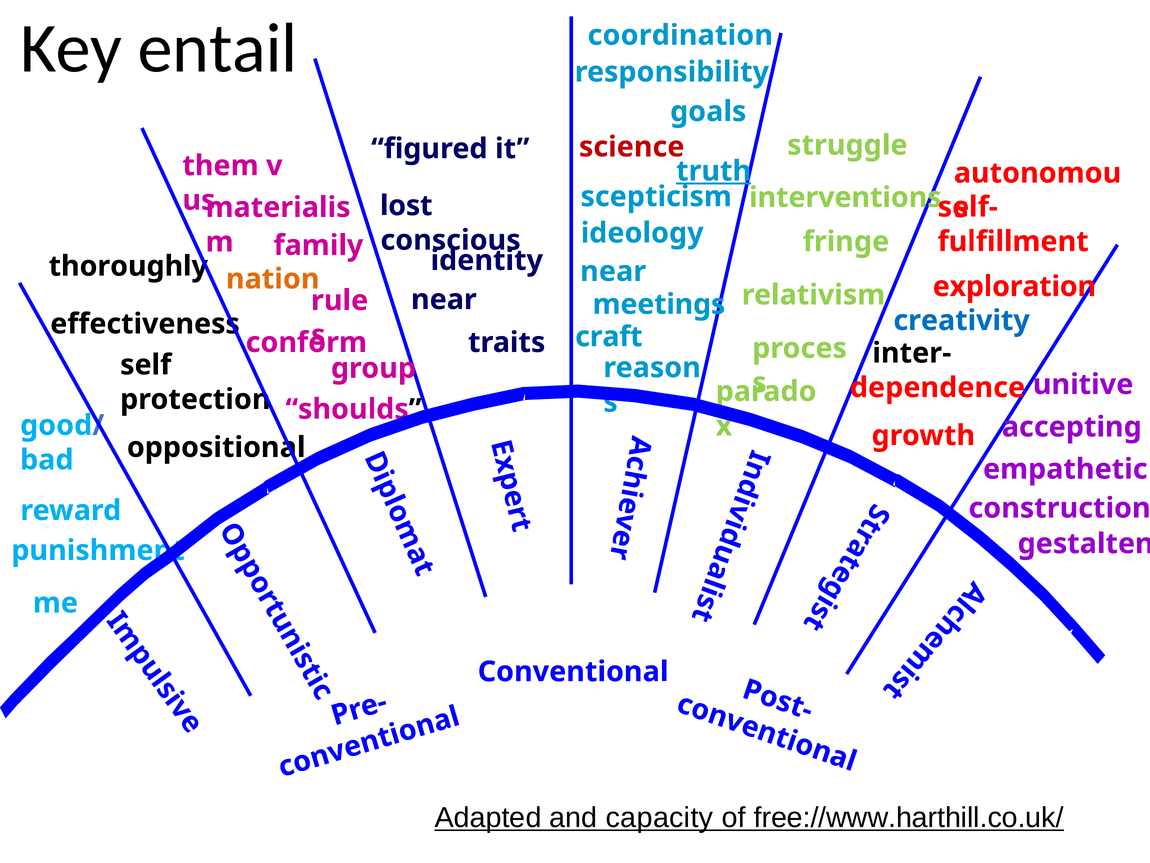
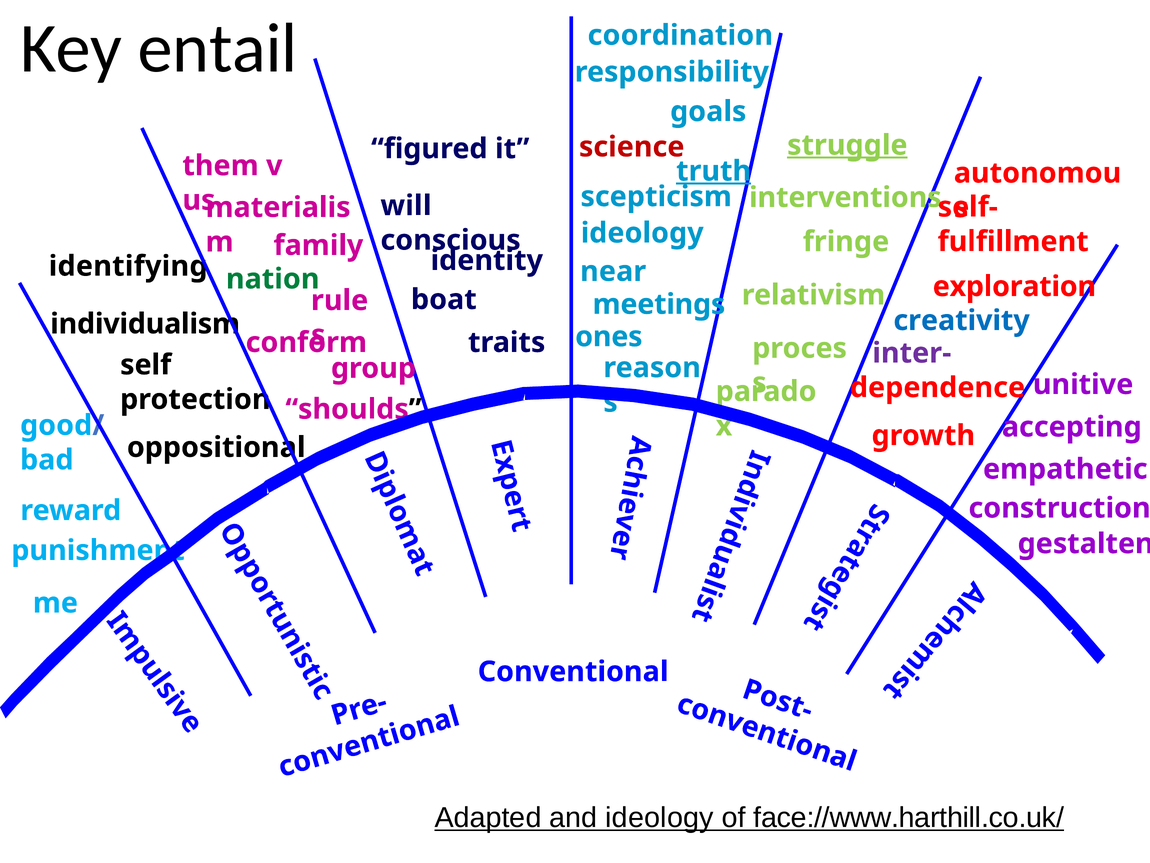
struggle underline: none -> present
lost: lost -> will
thoroughly: thoroughly -> identifying
nation colour: orange -> green
near at (444, 299): near -> boat
effectiveness: effectiveness -> individualism
craft: craft -> ones
inter- colour: black -> purple
and capacity: capacity -> ideology
free://www.harthill.co.uk/: free://www.harthill.co.uk/ -> face://www.harthill.co.uk/
